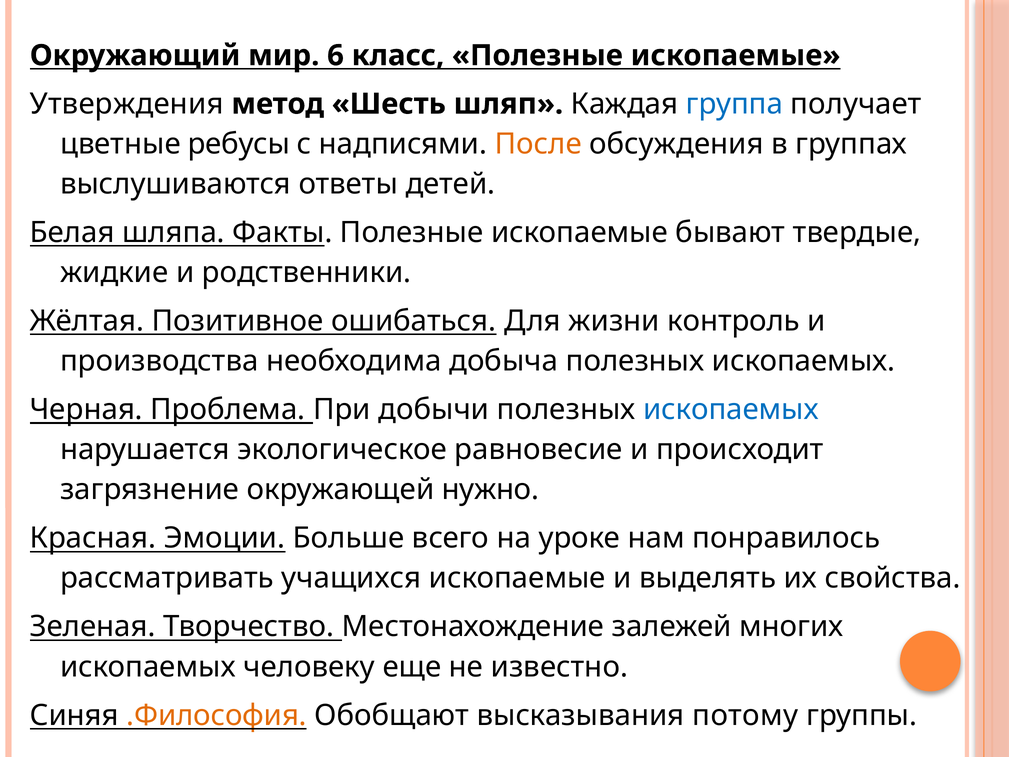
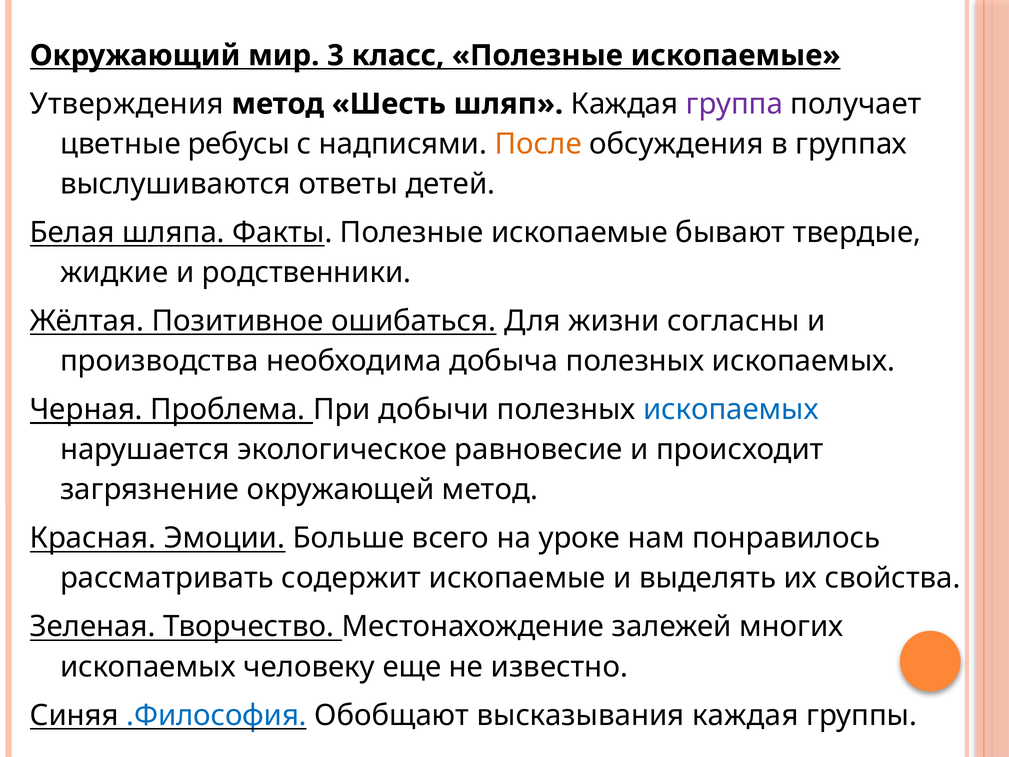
6: 6 -> 3
группа colour: blue -> purple
контроль: контроль -> согласны
окружающей нужно: нужно -> метод
учащихся: учащихся -> содержит
.Философия colour: orange -> blue
высказывания потому: потому -> каждая
